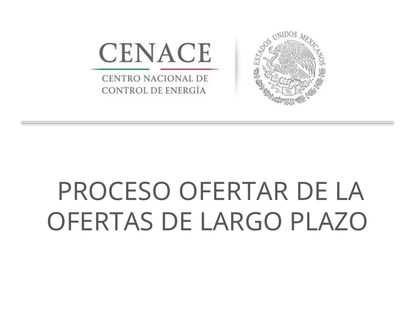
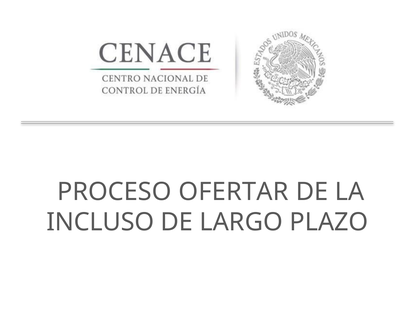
OFERTAS: OFERTAS -> INCLUSO
